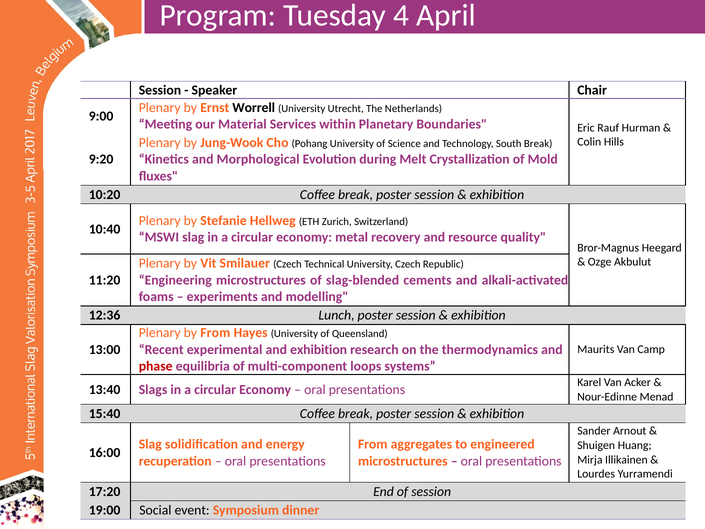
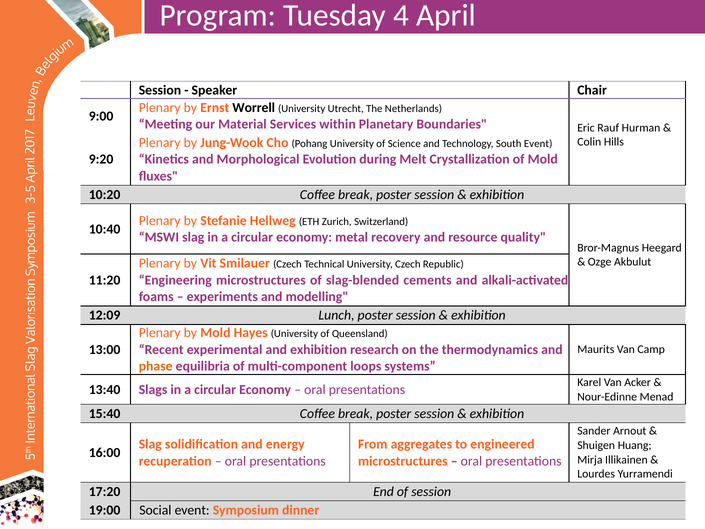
South Break: Break -> Event
12:36: 12:36 -> 12:09
by From: From -> Mold
phase colour: red -> orange
